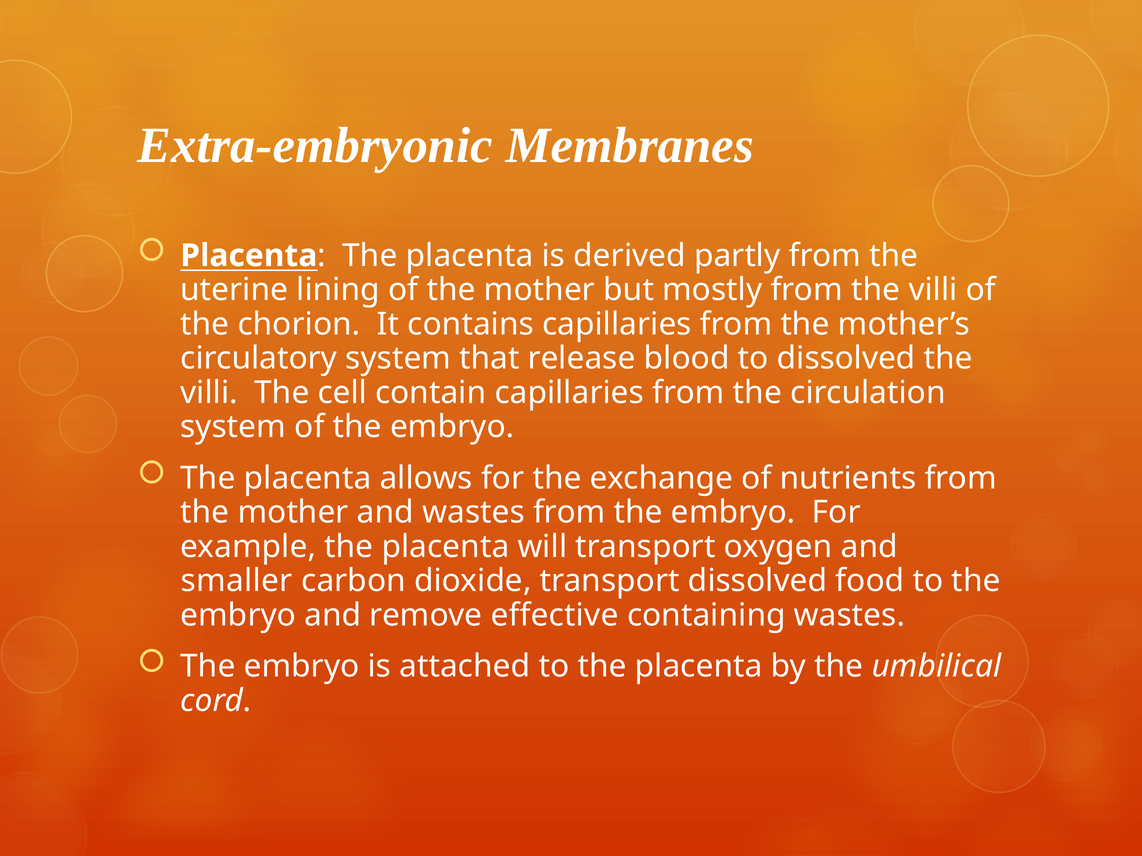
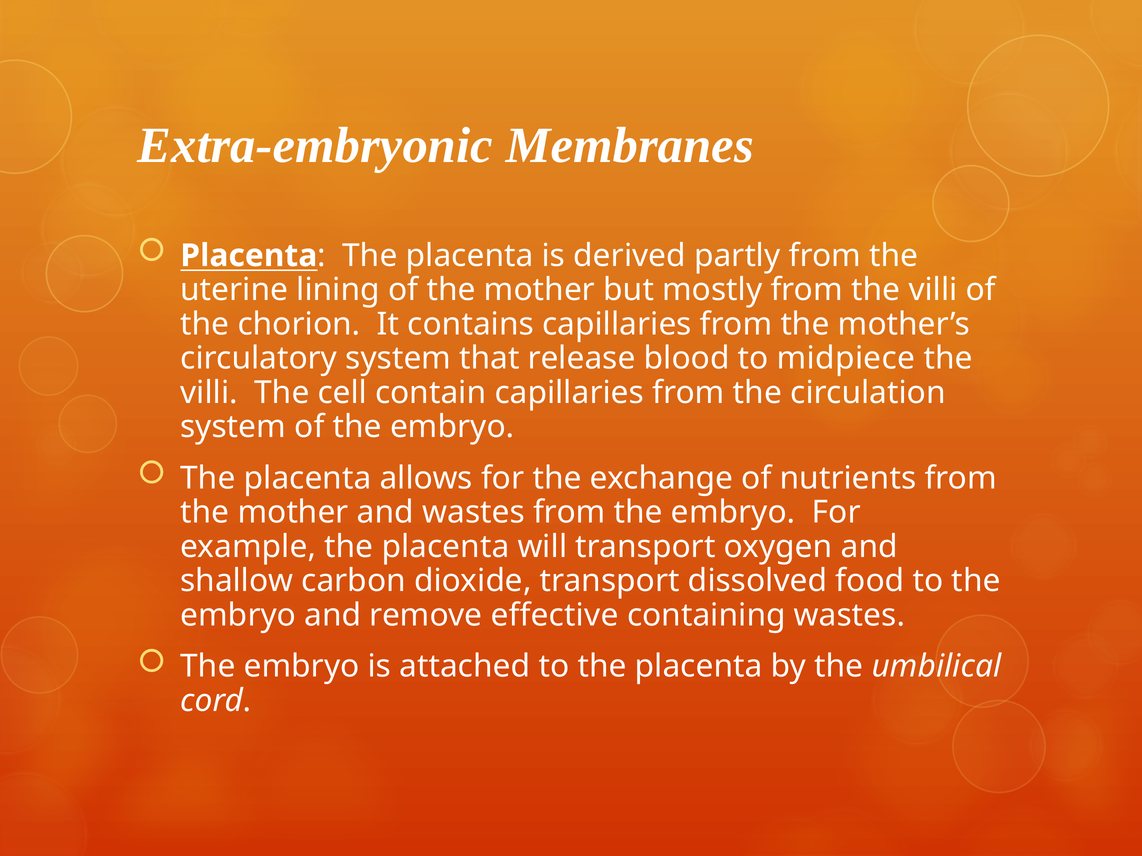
to dissolved: dissolved -> midpiece
smaller: smaller -> shallow
